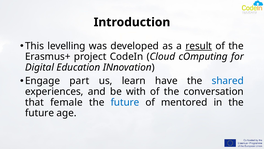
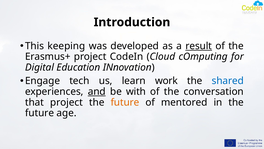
levelling: levelling -> keeping
part: part -> tech
have: have -> work
and underline: none -> present
that female: female -> project
future at (125, 102) colour: blue -> orange
